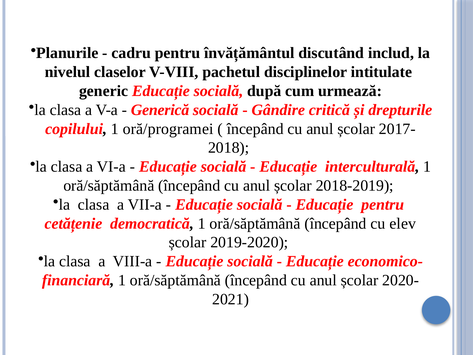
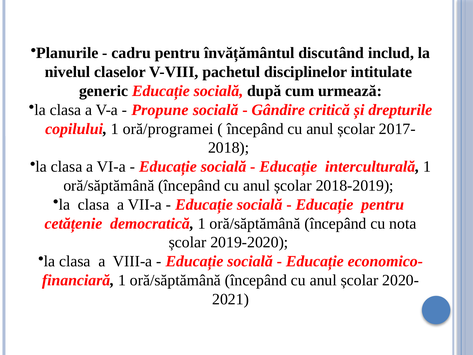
Generică: Generică -> Propune
elev: elev -> nota
